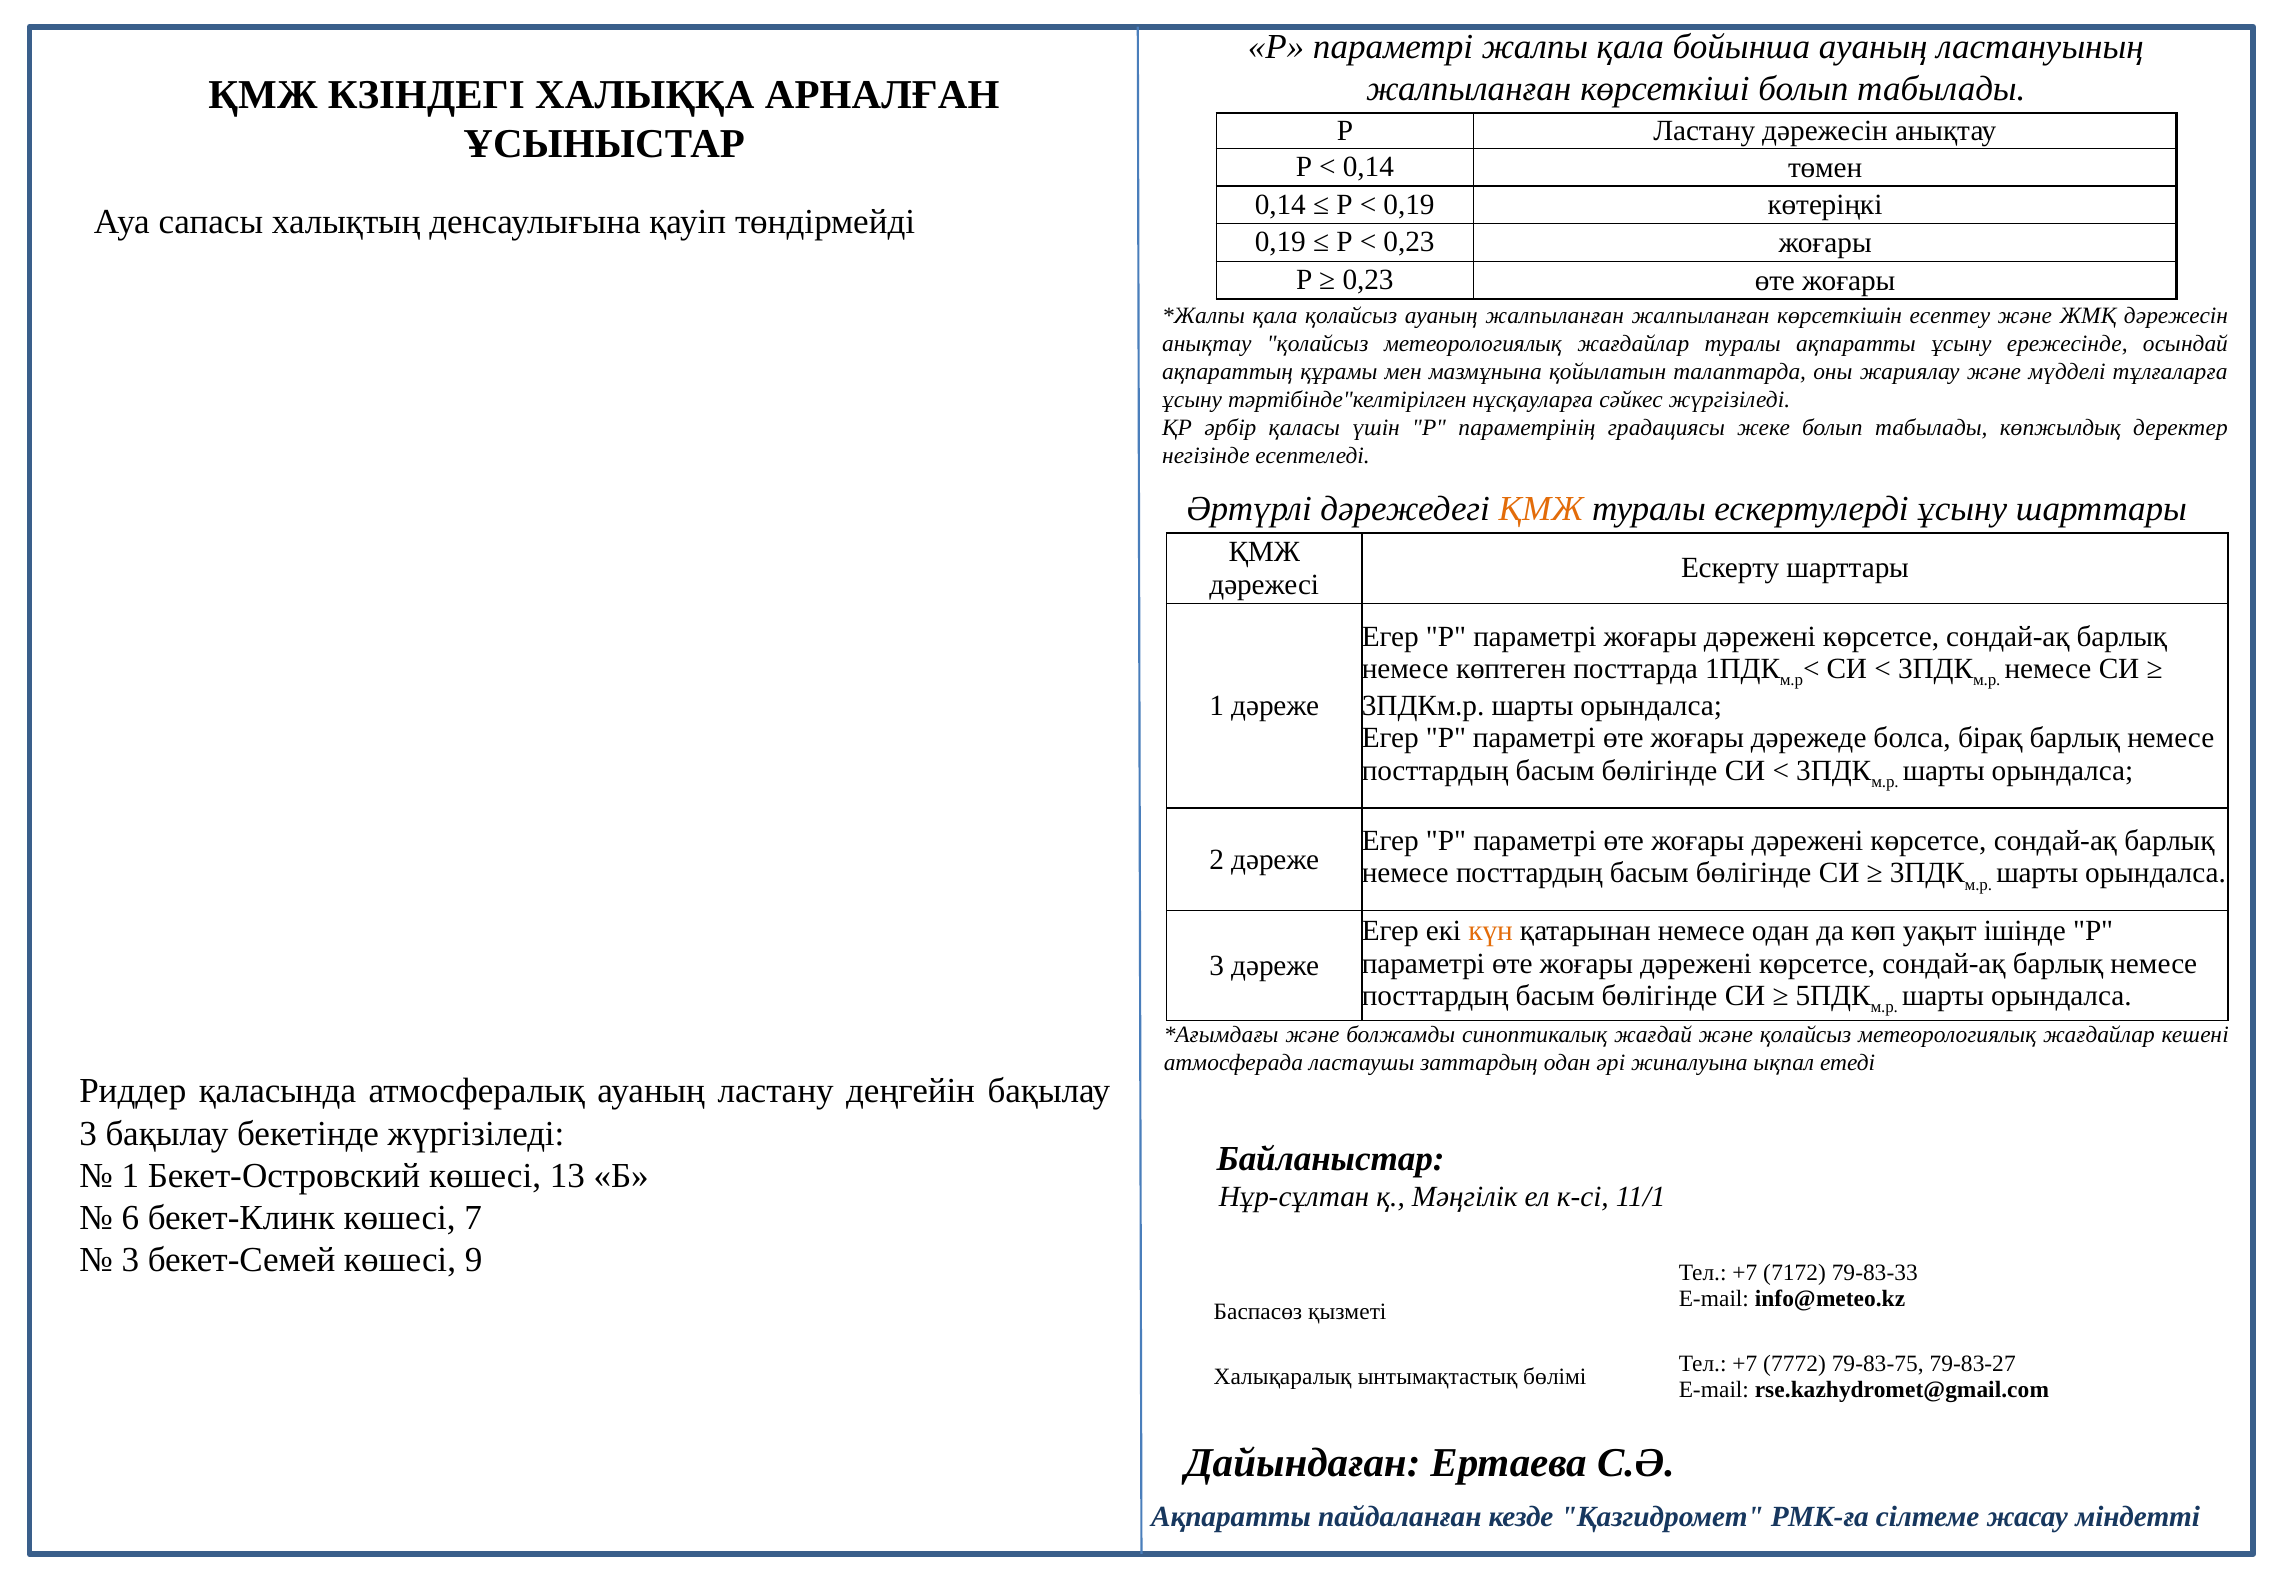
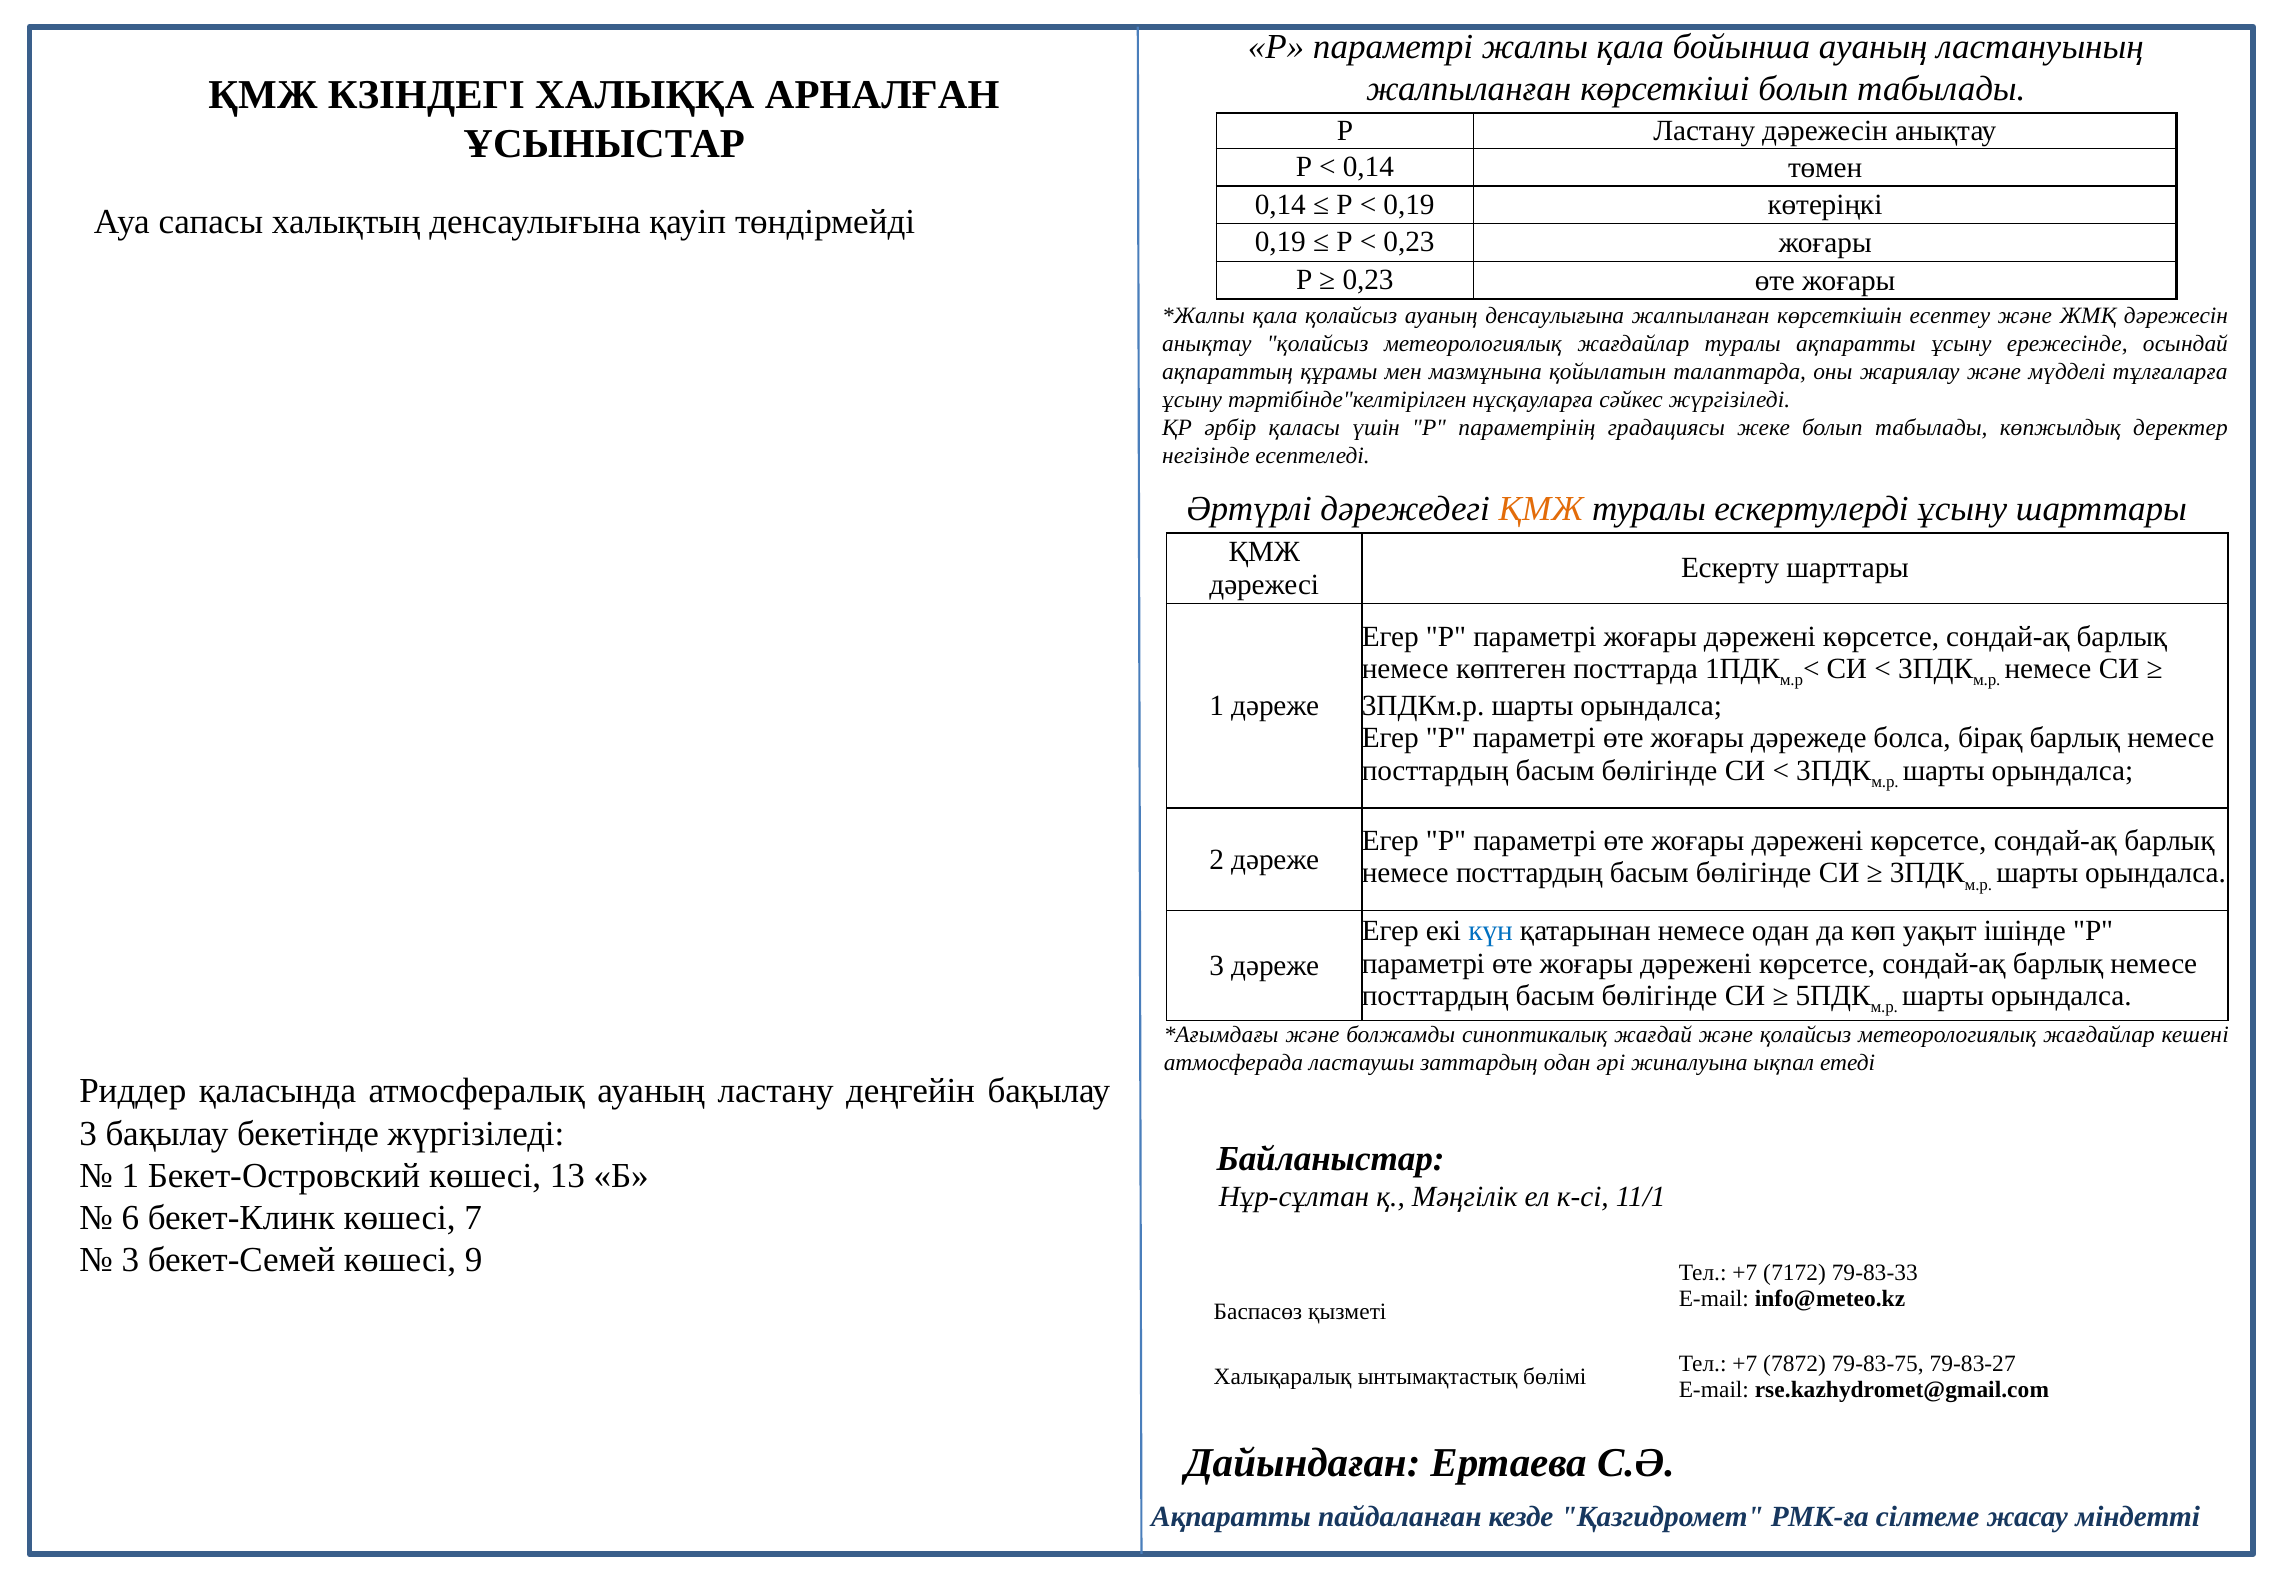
ауаның жалпыланған: жалпыланған -> денсаулығына
күн colour: orange -> blue
7772: 7772 -> 7872
